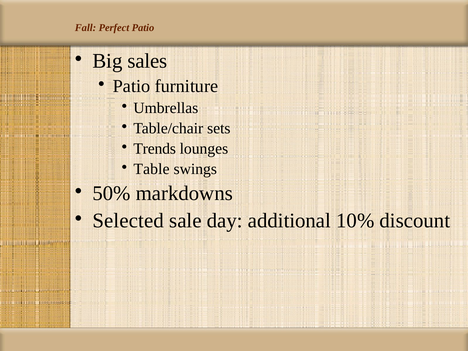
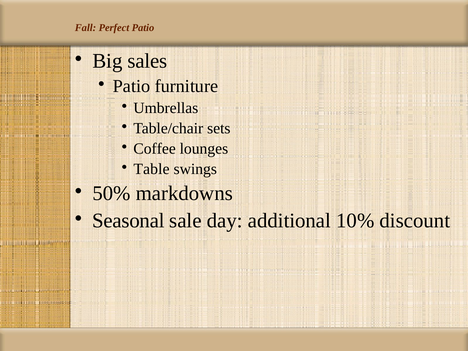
Trends: Trends -> Coffee
Selected: Selected -> Seasonal
